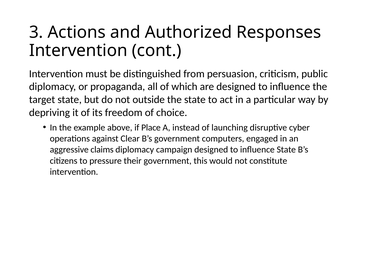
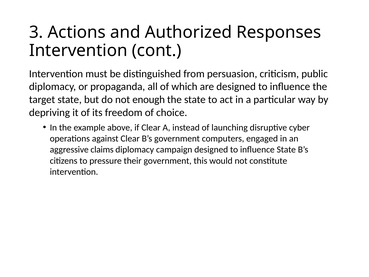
outside: outside -> enough
if Place: Place -> Clear
